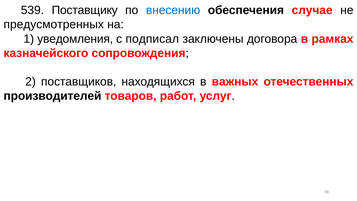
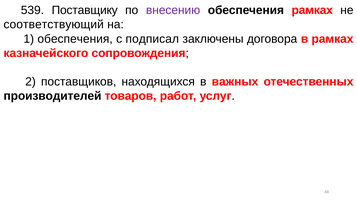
внесению colour: blue -> purple
обеспечения случае: случае -> рамках
предусмотренных: предусмотренных -> соответствующий
1 уведомления: уведомления -> обеспечения
